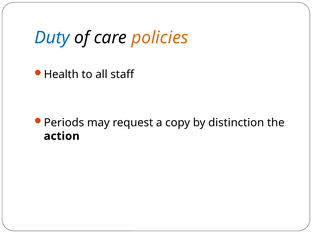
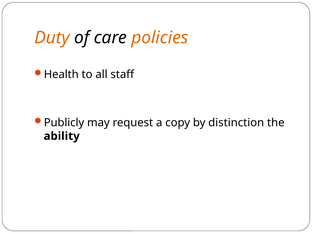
Duty colour: blue -> orange
Periods: Periods -> Publicly
action: action -> ability
